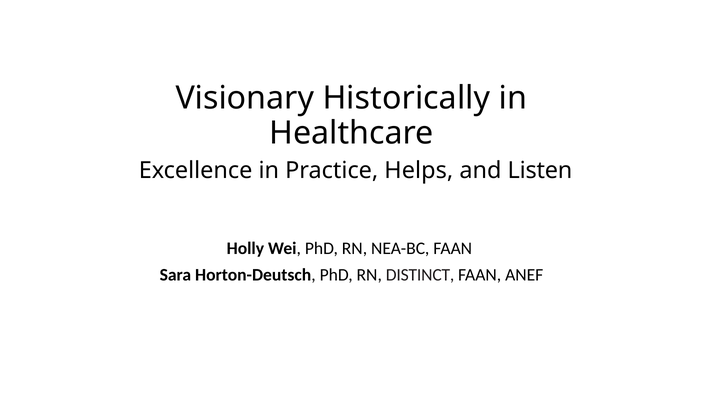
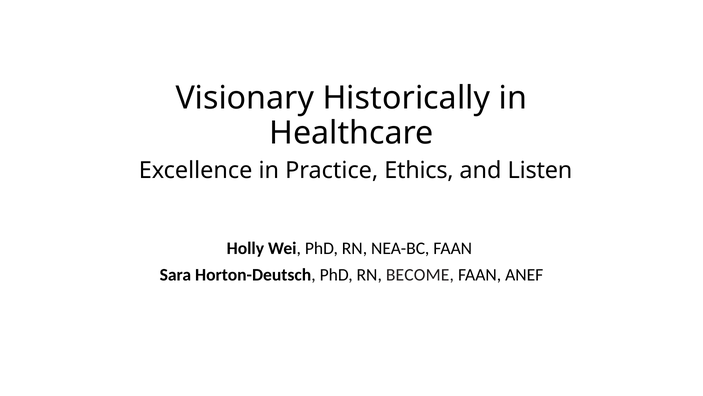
Helps: Helps -> Ethics
DISTINCT: DISTINCT -> BECOME
